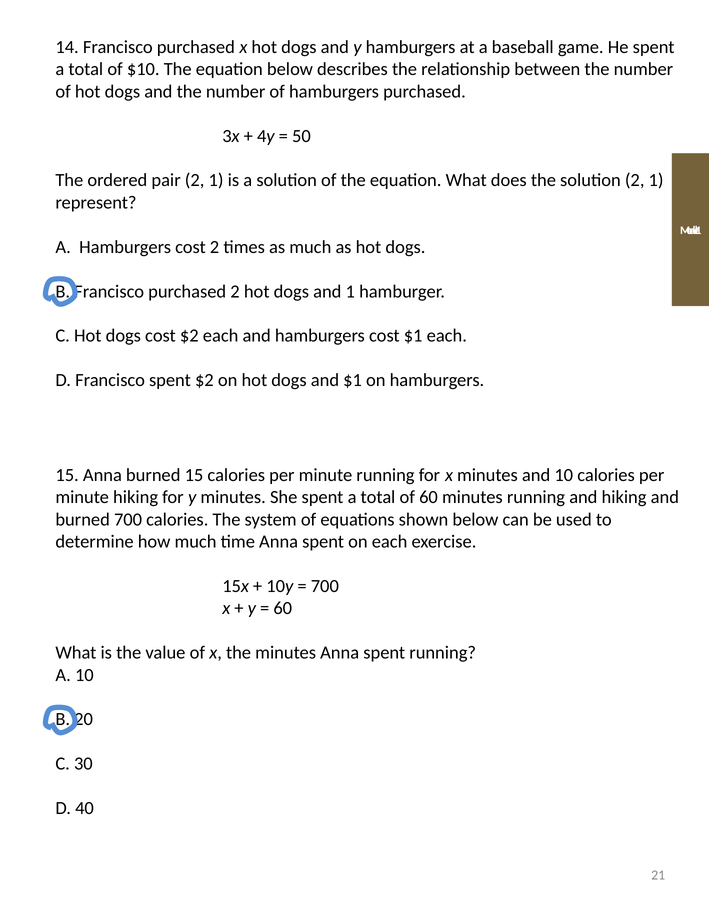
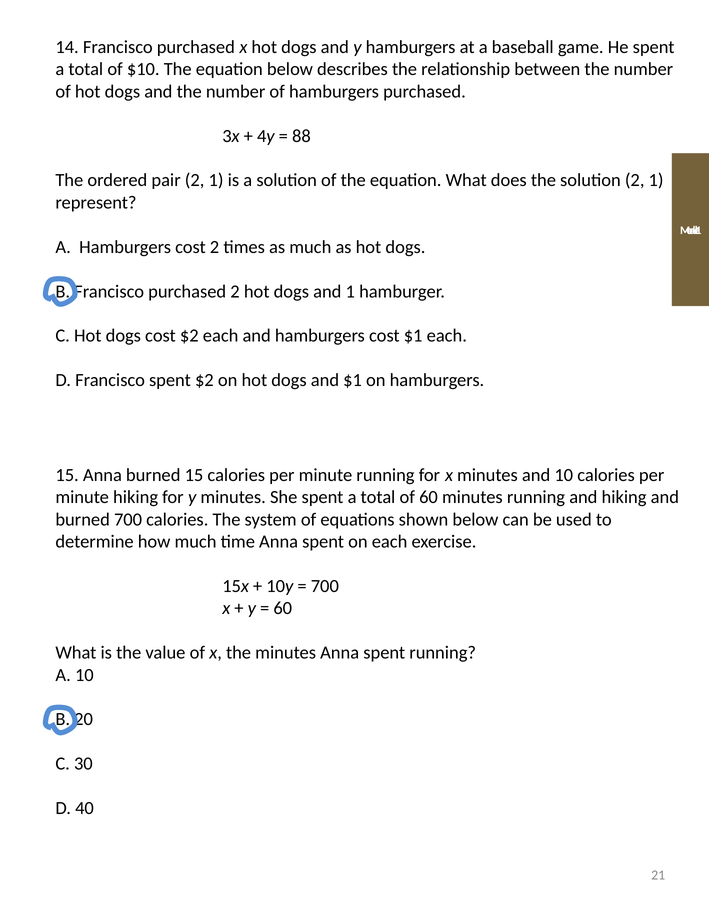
50: 50 -> 88
